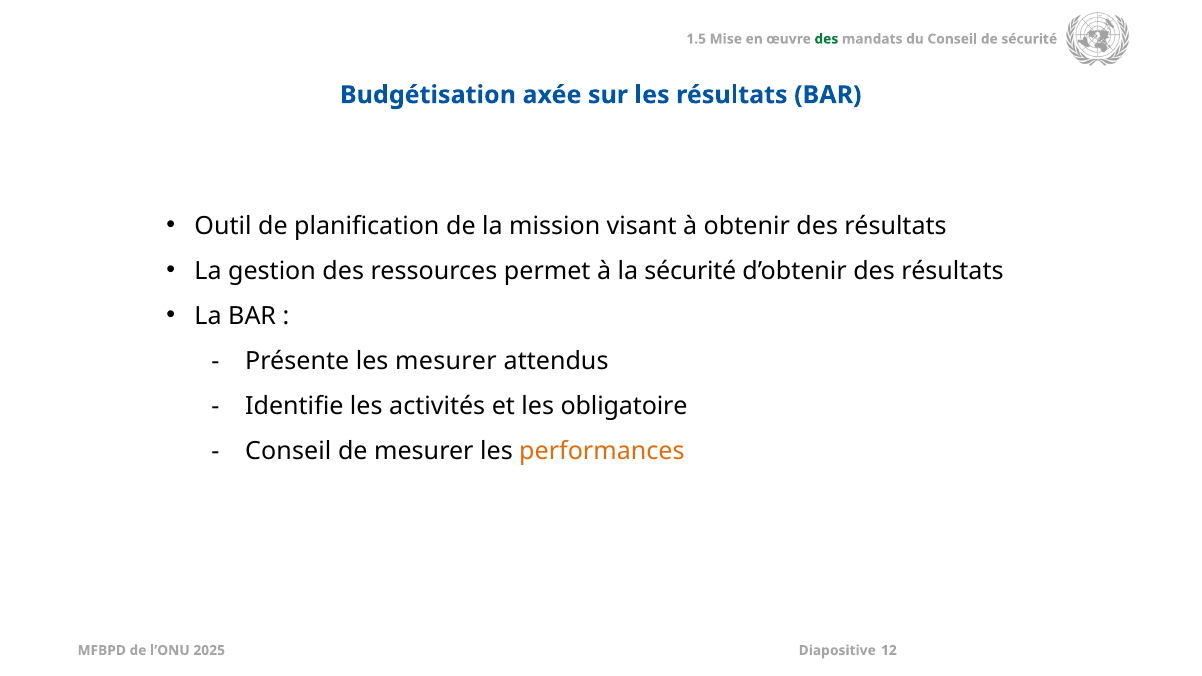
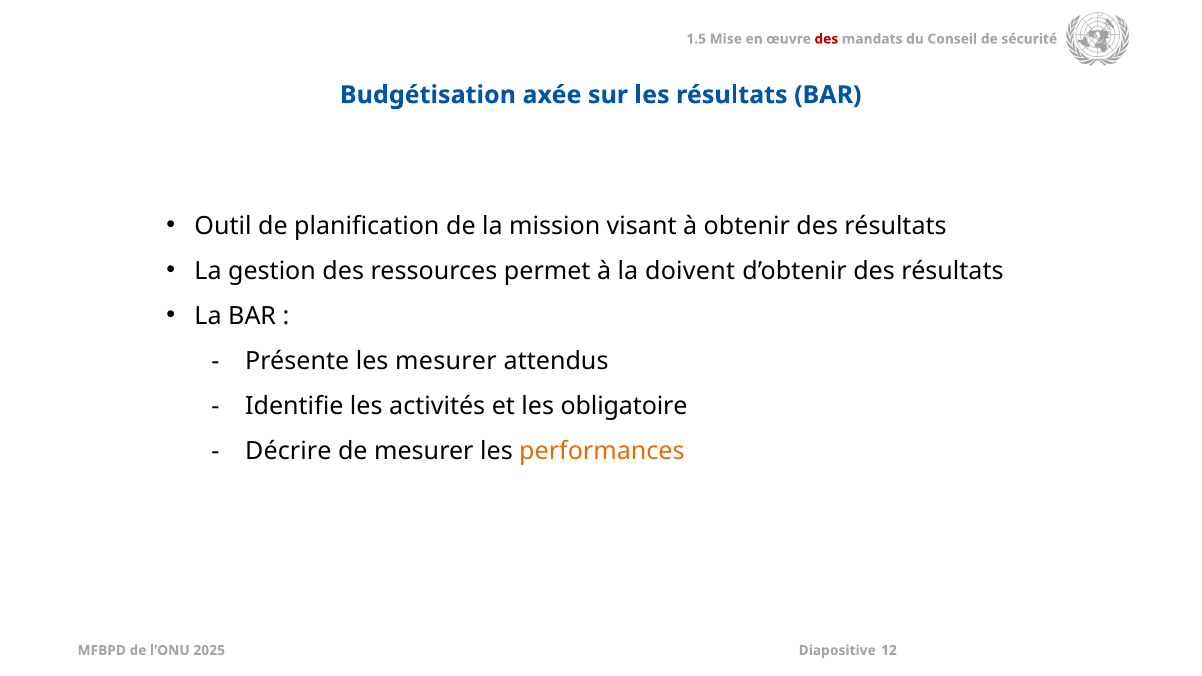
des at (826, 39) colour: green -> red
la sécurité: sécurité -> doivent
Conseil at (288, 451): Conseil -> Décrire
